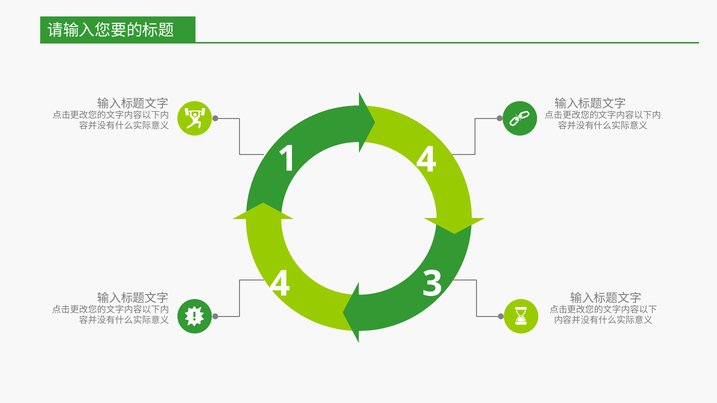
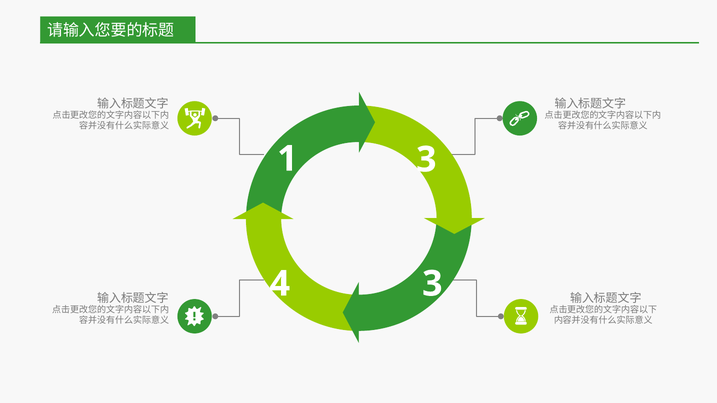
1 4: 4 -> 3
